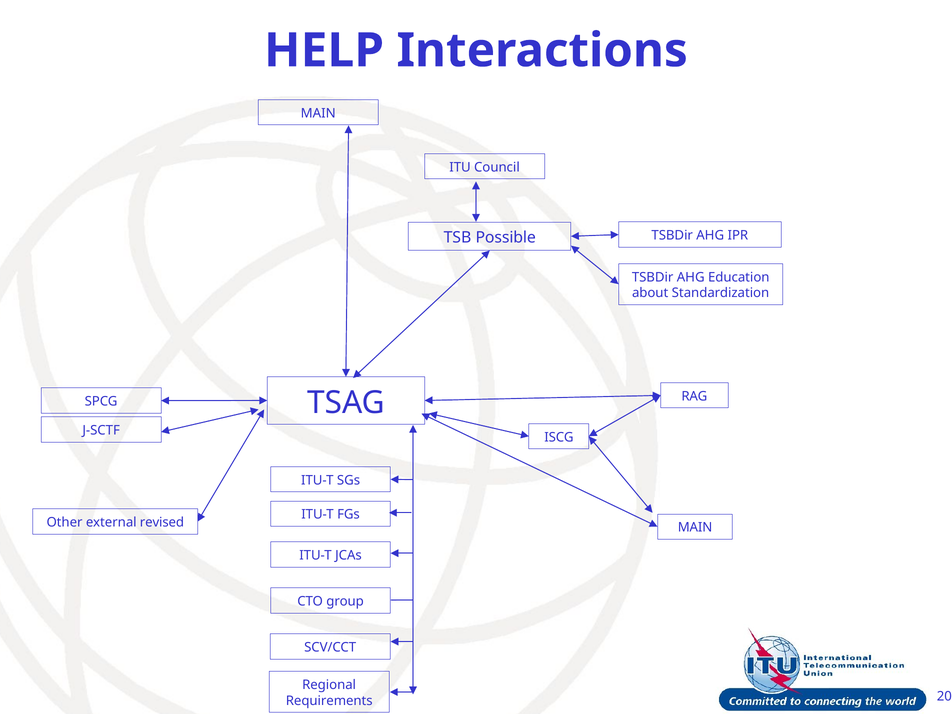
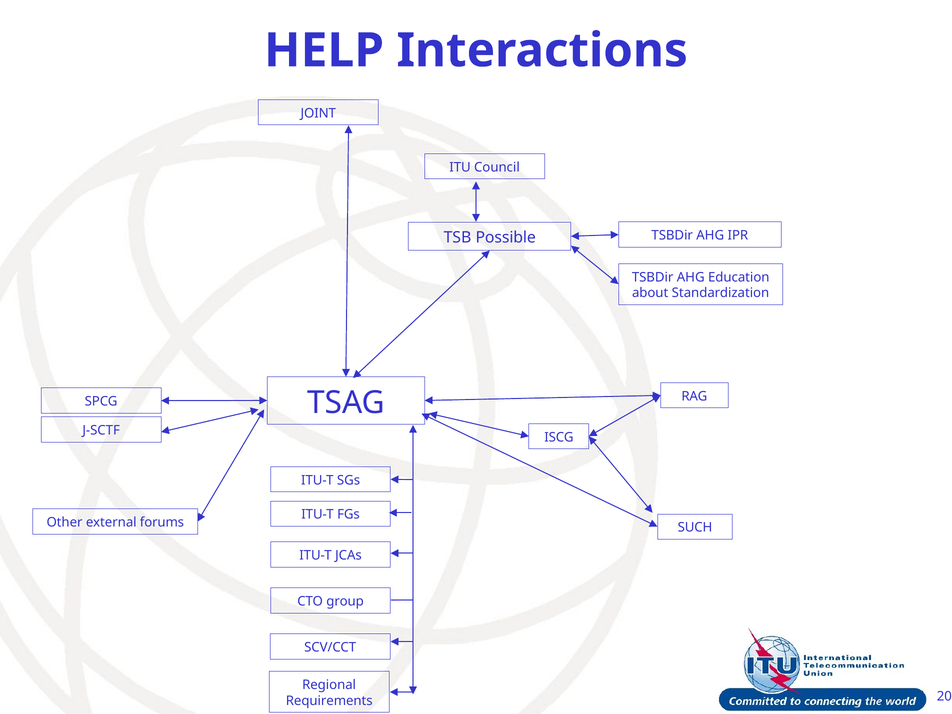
MAIN at (318, 113): MAIN -> JOINT
revised: revised -> forums
MAIN at (695, 528): MAIN -> SUCH
